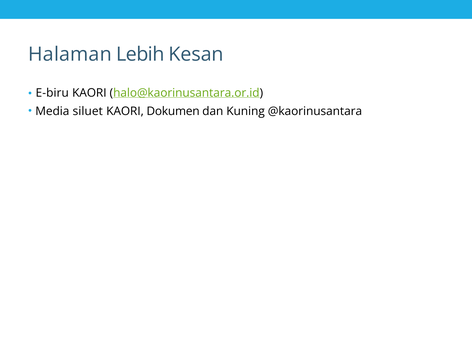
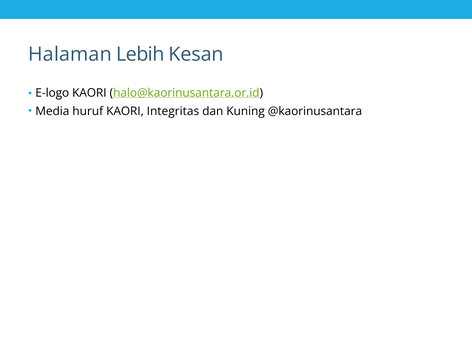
E-biru: E-biru -> E-logo
siluet: siluet -> huruf
Dokumen: Dokumen -> Integritas
